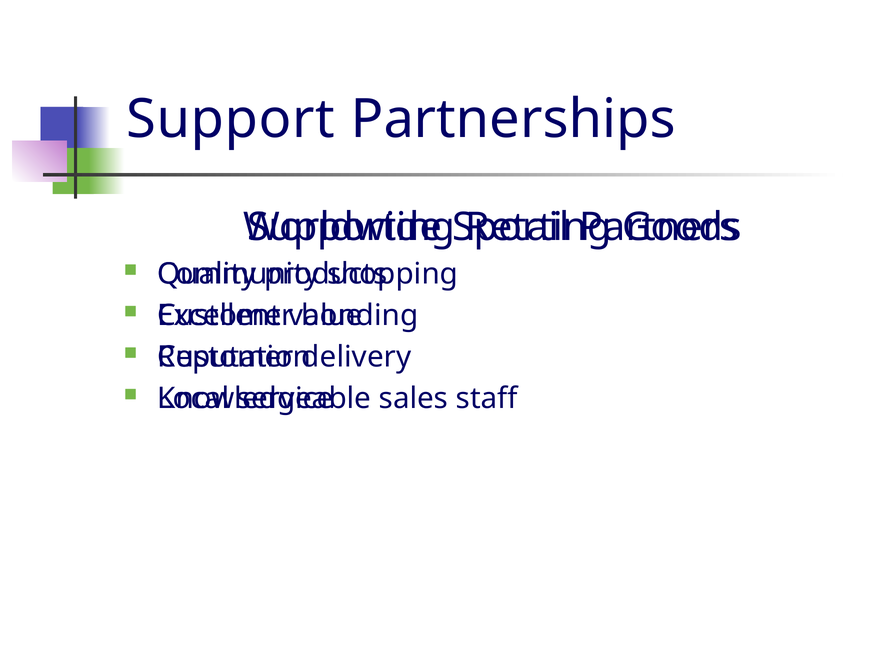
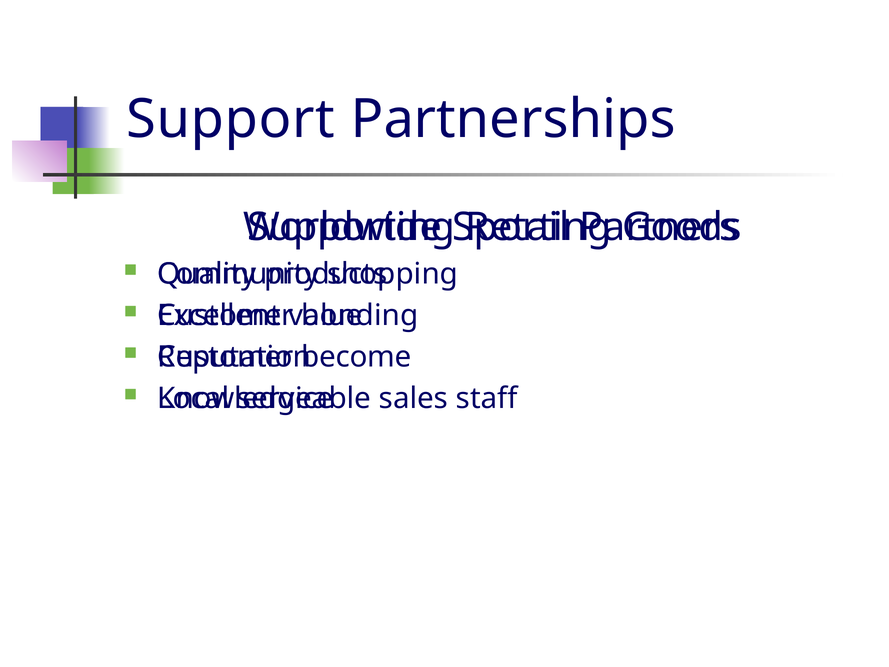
delivery: delivery -> become
